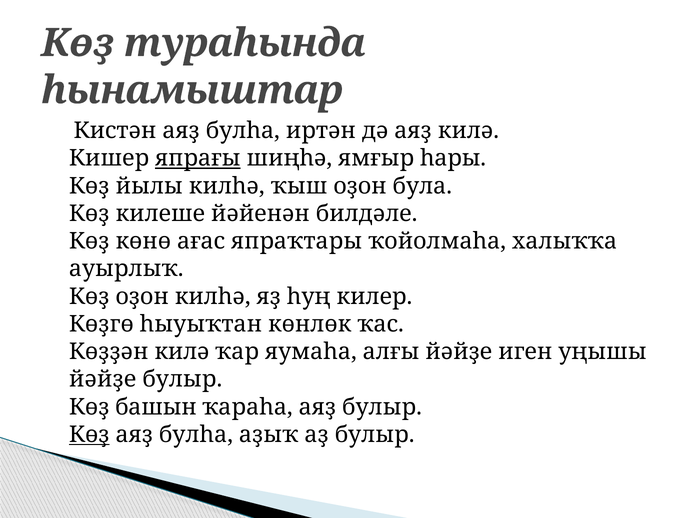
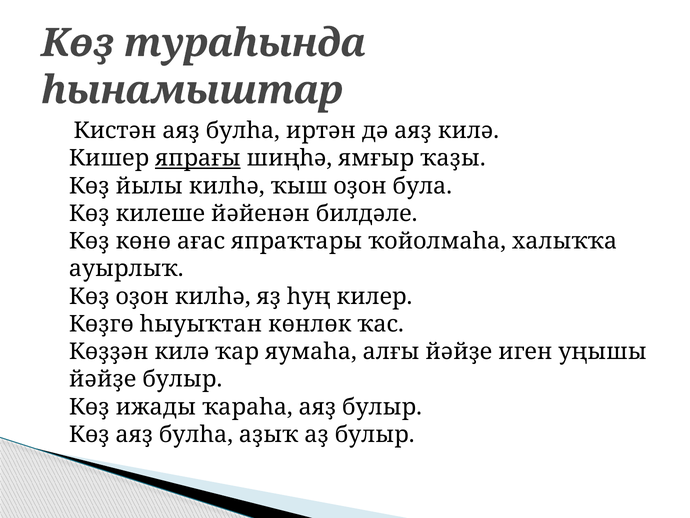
һары: һары -> ҡаҙы
башын: башын -> ижады
Көҙ at (89, 434) underline: present -> none
